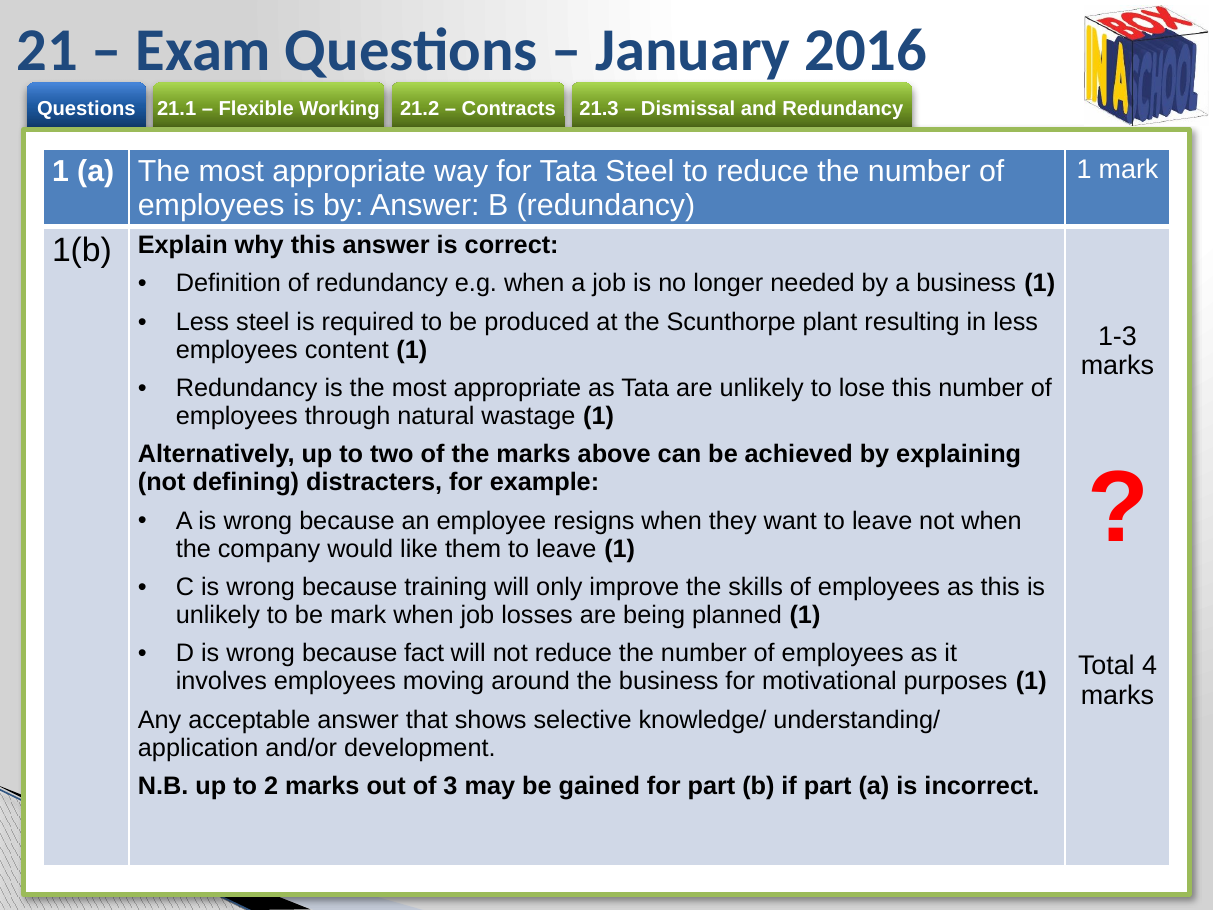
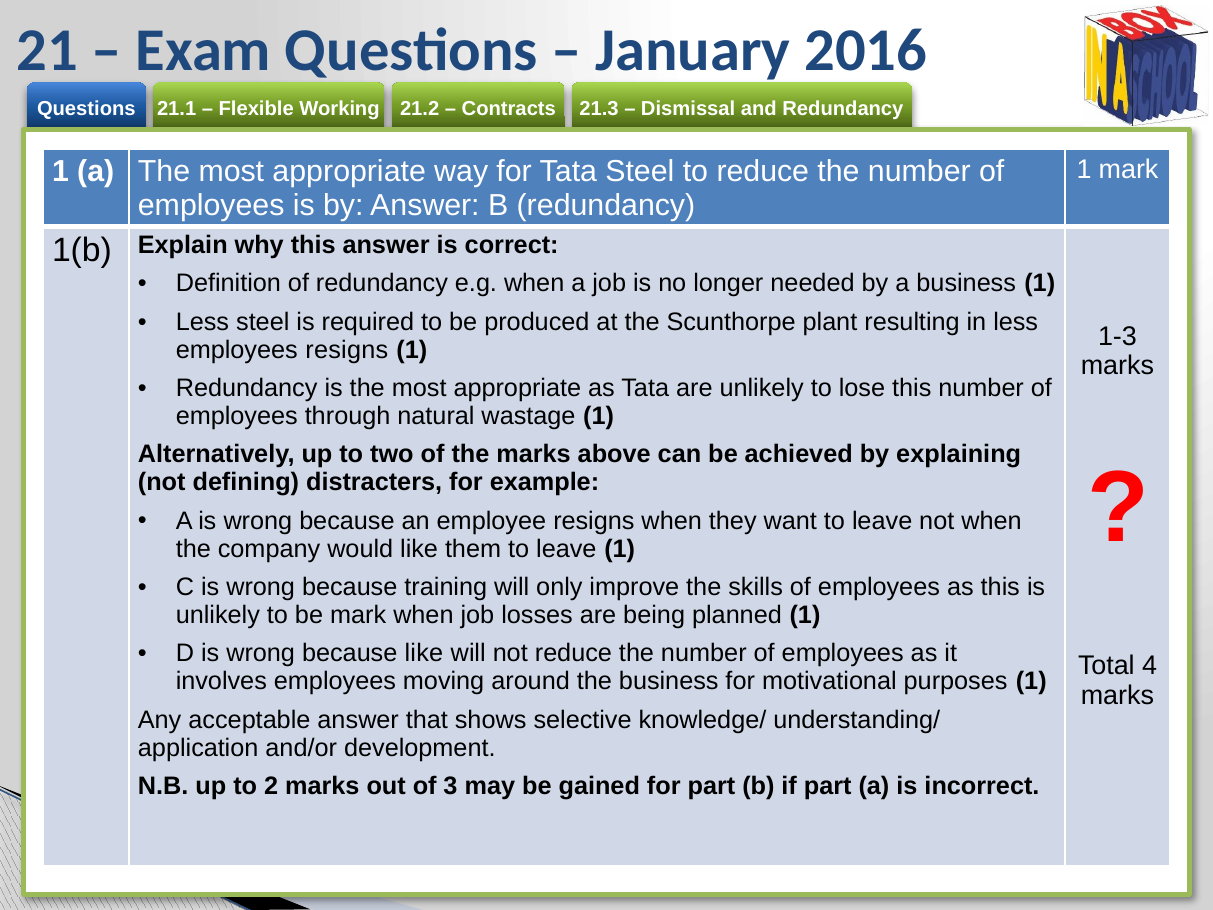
employees content: content -> resigns
because fact: fact -> like
